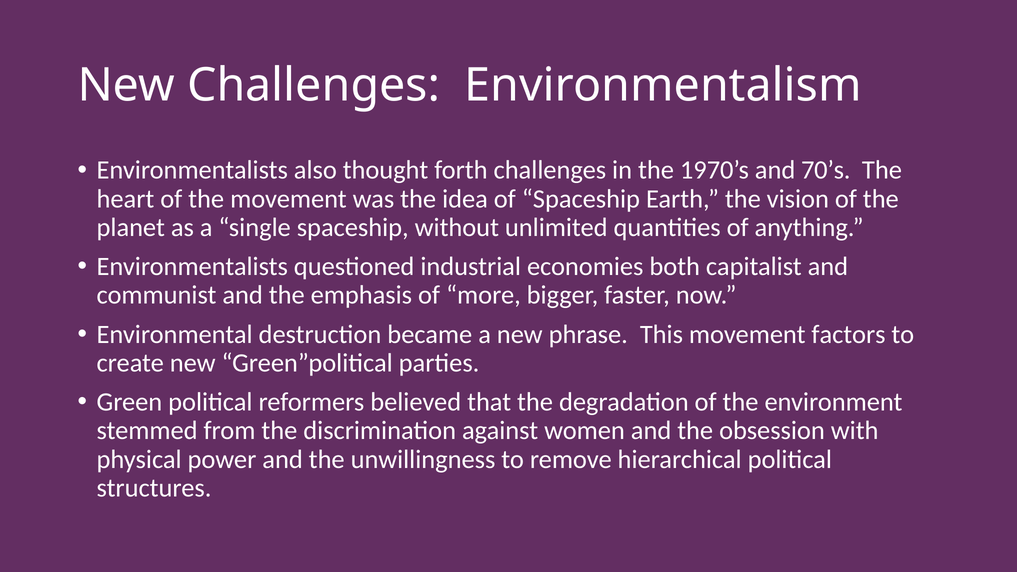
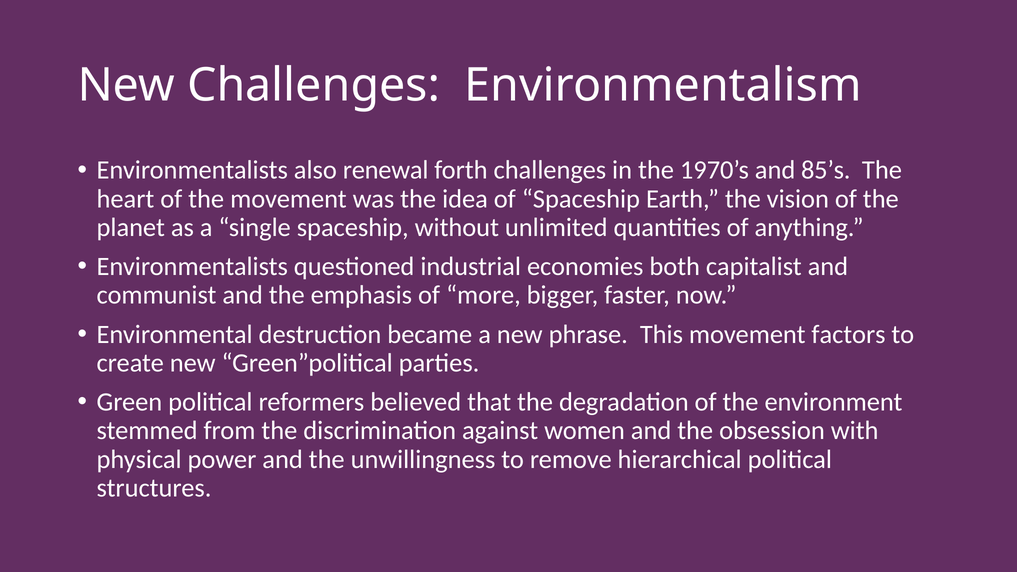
thought: thought -> renewal
70’s: 70’s -> 85’s
